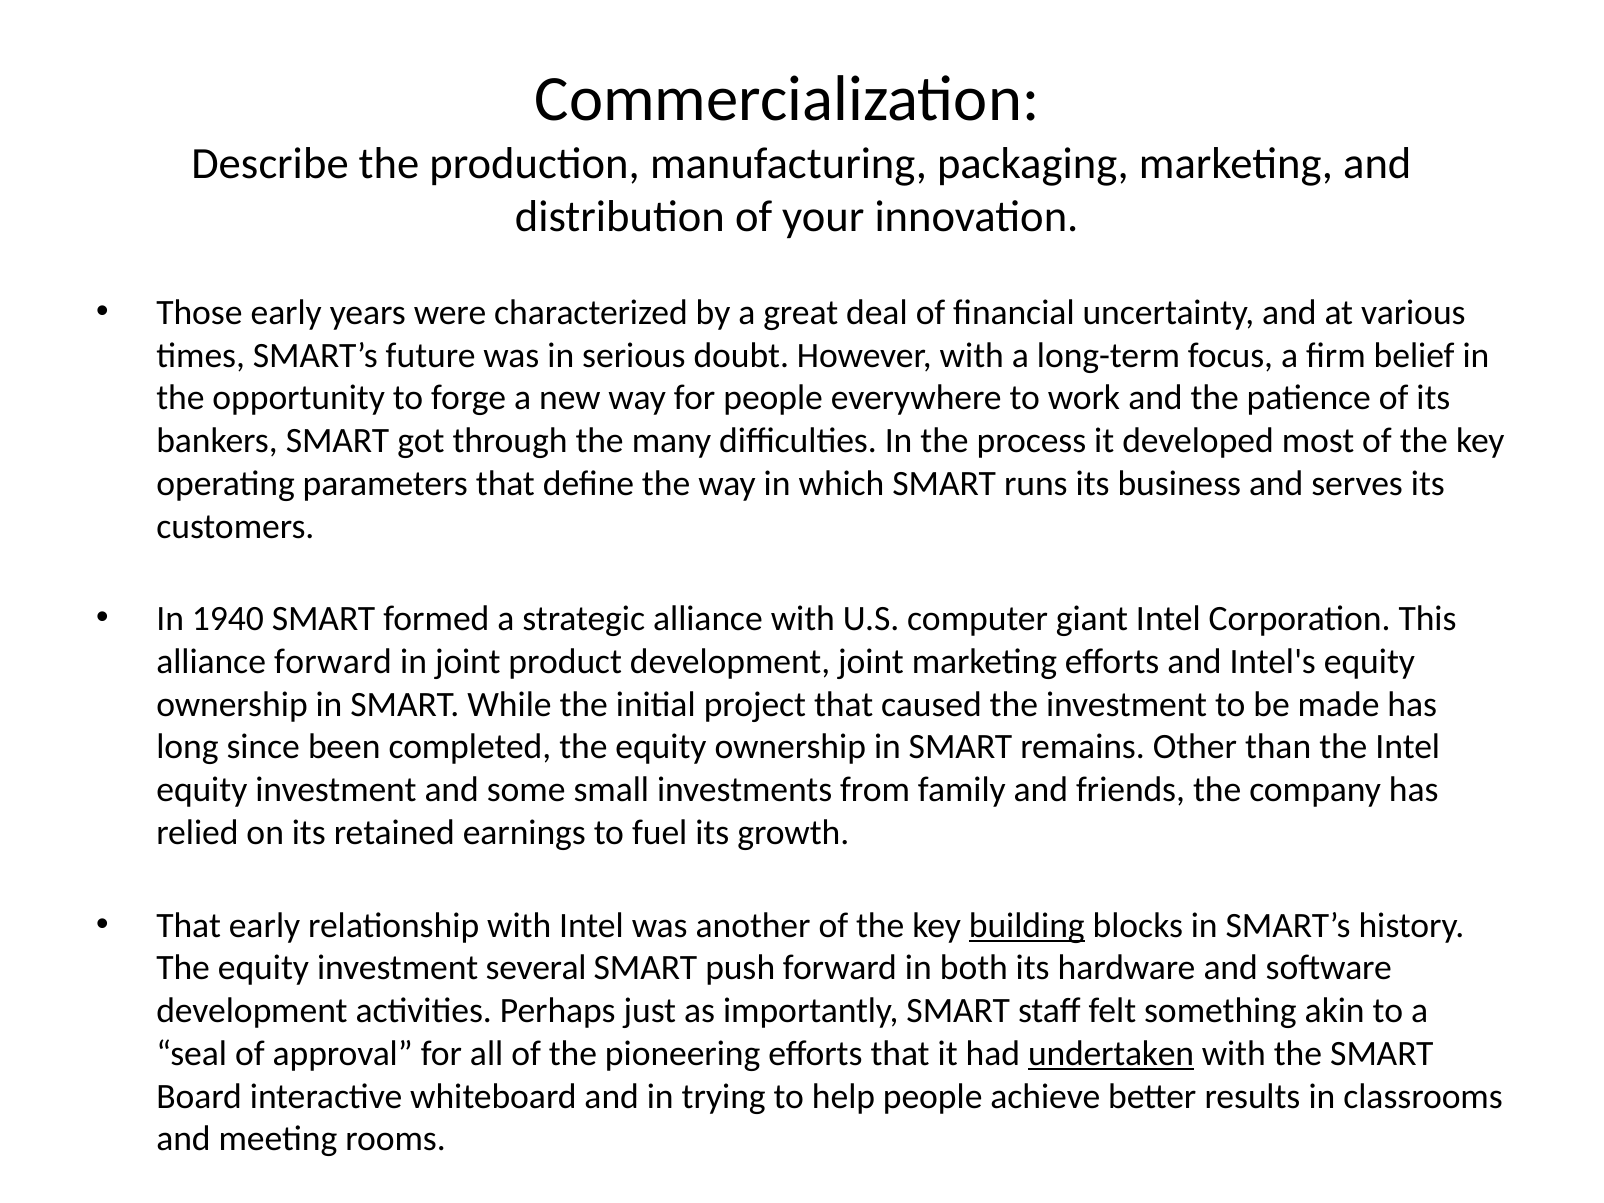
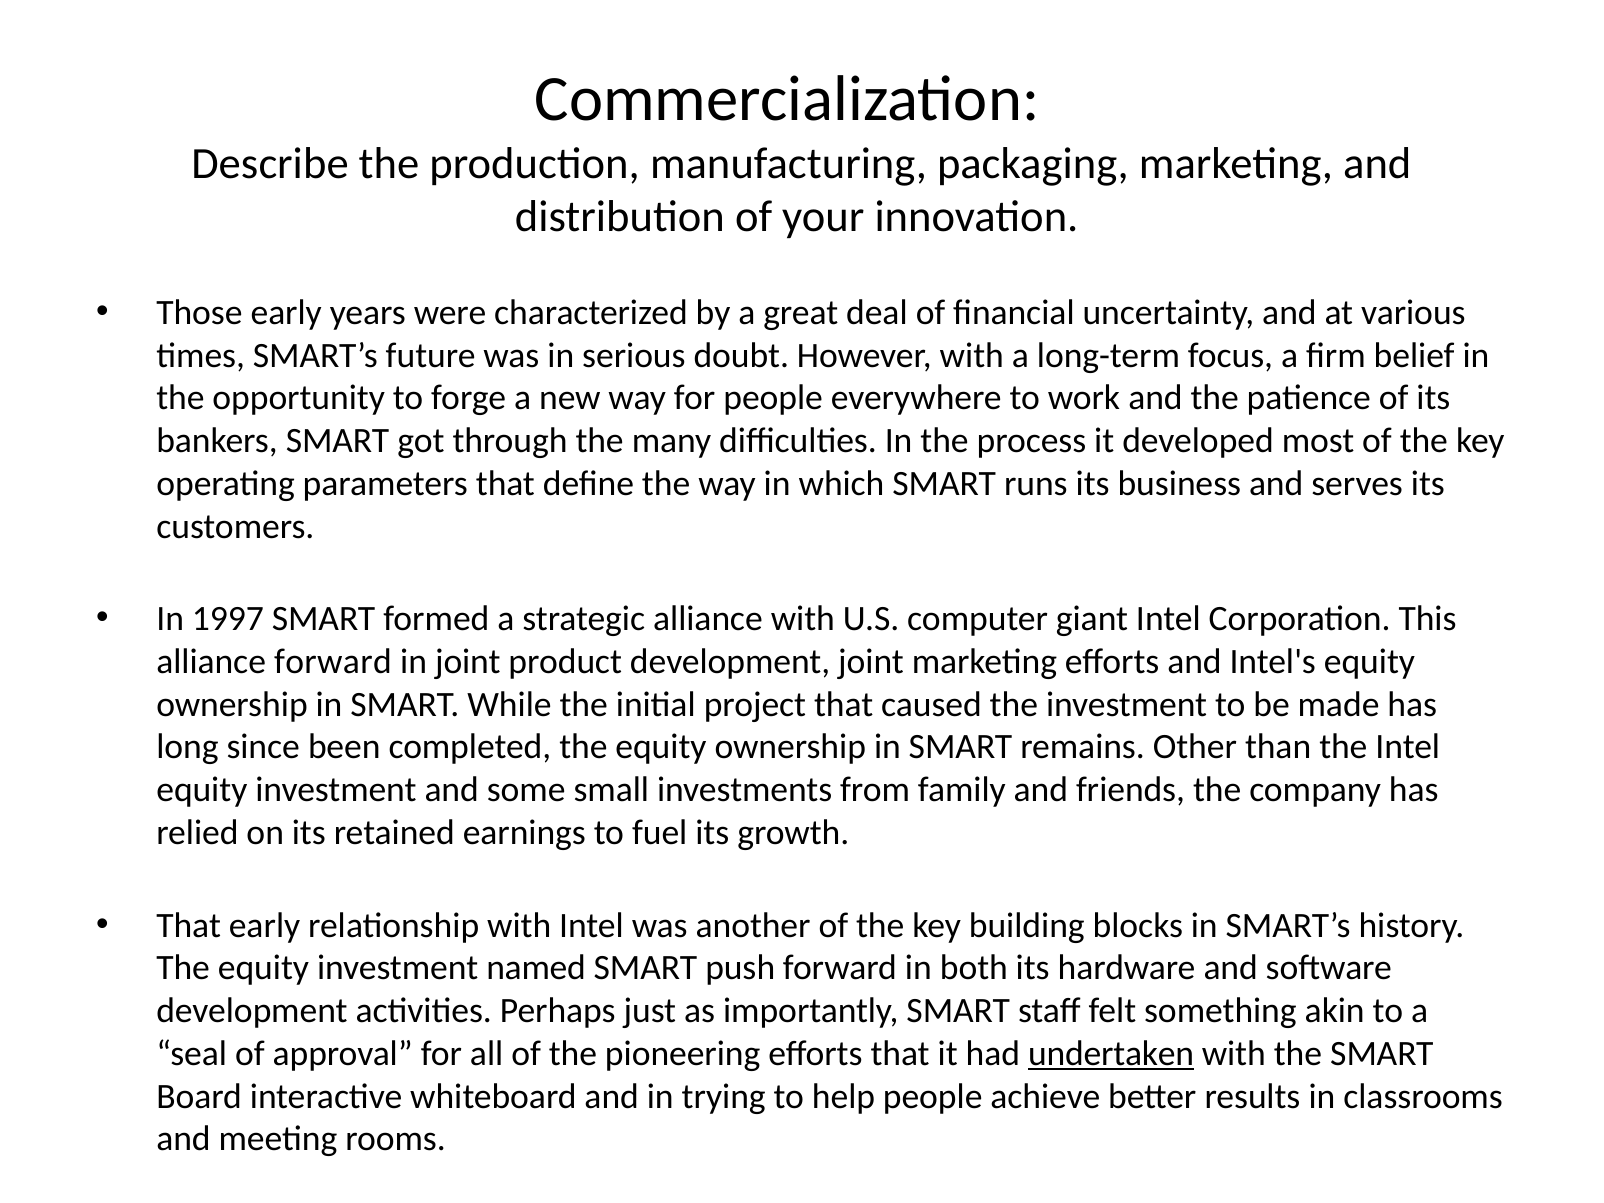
1940: 1940 -> 1997
building underline: present -> none
several: several -> named
